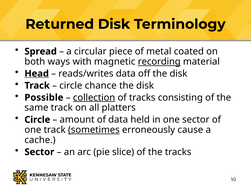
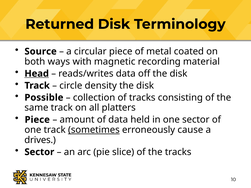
Spread: Spread -> Source
recording underline: present -> none
chance: chance -> density
collection underline: present -> none
Circle at (37, 120): Circle -> Piece
cache: cache -> drives
